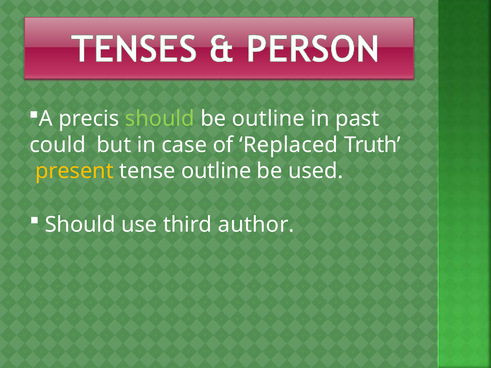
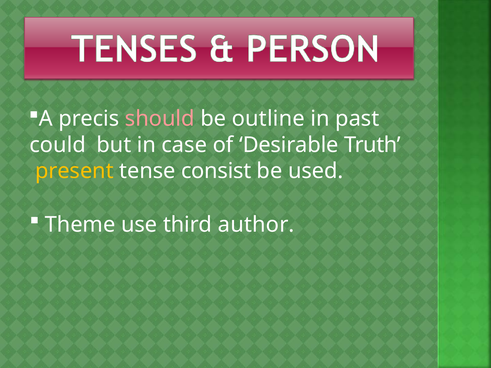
should at (160, 119) colour: light green -> pink
Replaced: Replaced -> Desirable
tense outline: outline -> consist
Should at (80, 225): Should -> Theme
